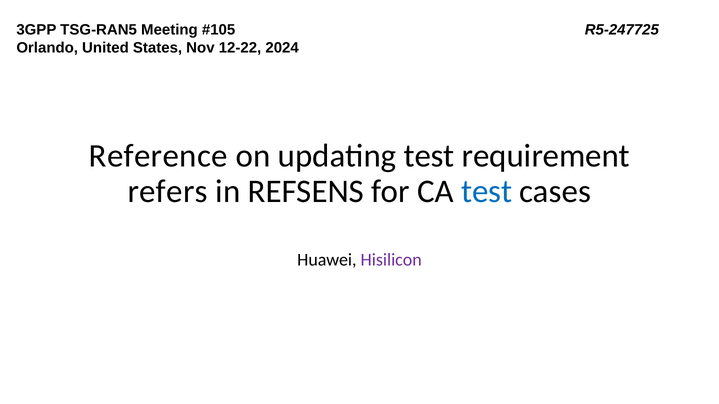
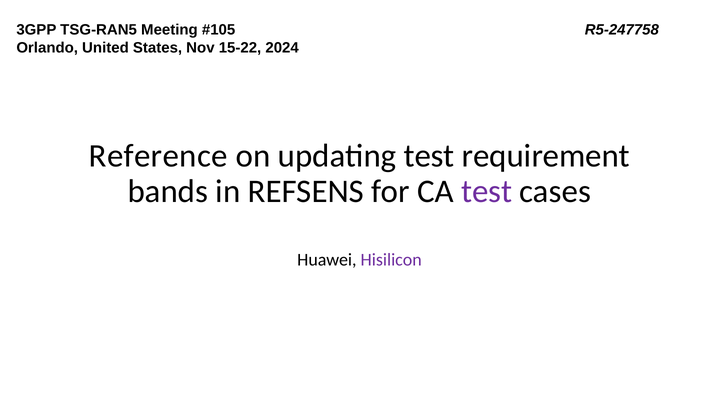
R5-247725: R5-247725 -> R5-247758
12-22: 12-22 -> 15-22
refers: refers -> bands
test at (487, 192) colour: blue -> purple
